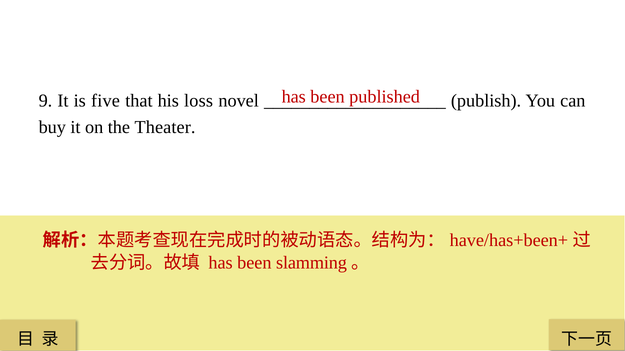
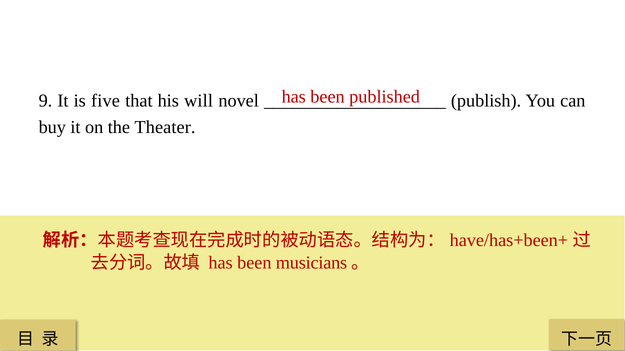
loss: loss -> will
slamming: slamming -> musicians
